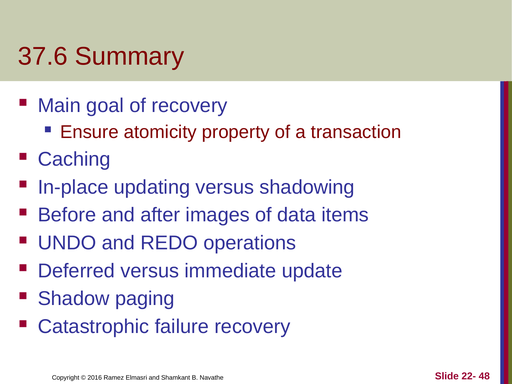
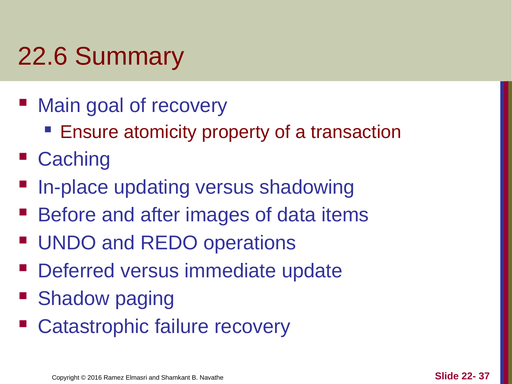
37.6: 37.6 -> 22.6
48: 48 -> 37
